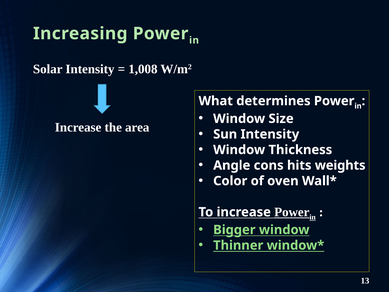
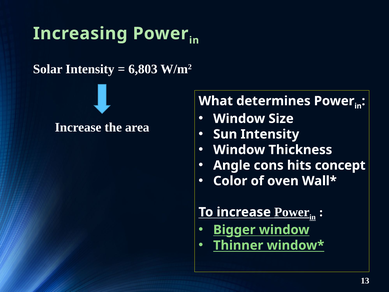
1,008: 1,008 -> 6,803
weights: weights -> concept
